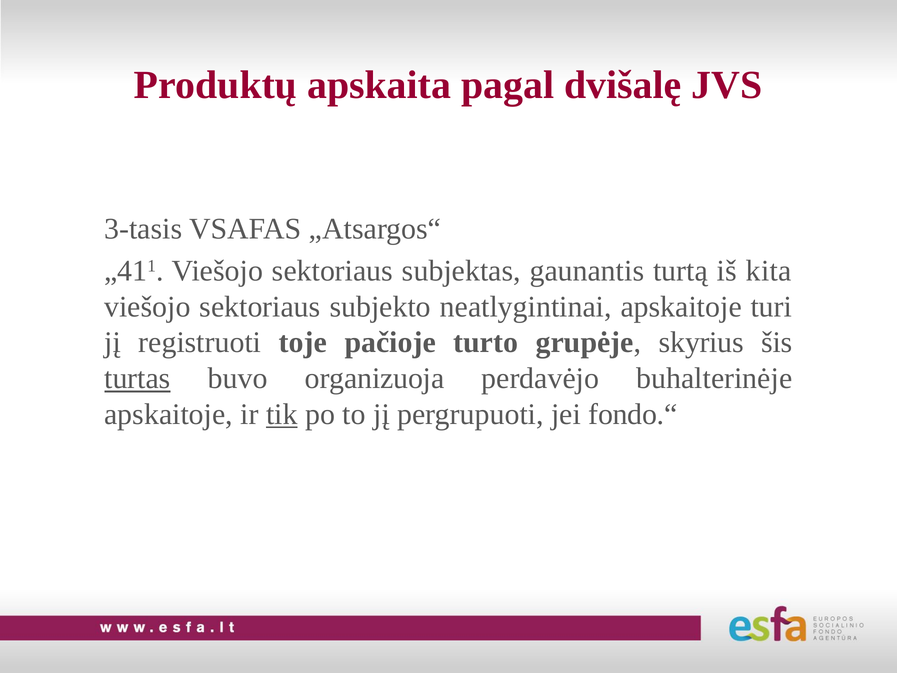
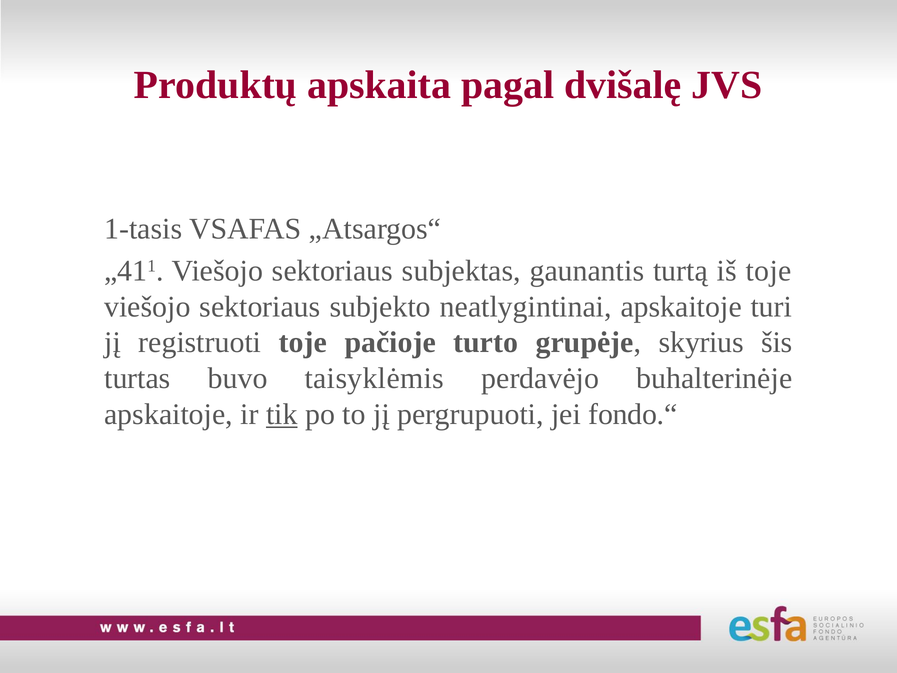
3-tasis: 3-tasis -> 1-tasis
iš kita: kita -> toje
turtas underline: present -> none
organizuoja: organizuoja -> taisyklėmis
